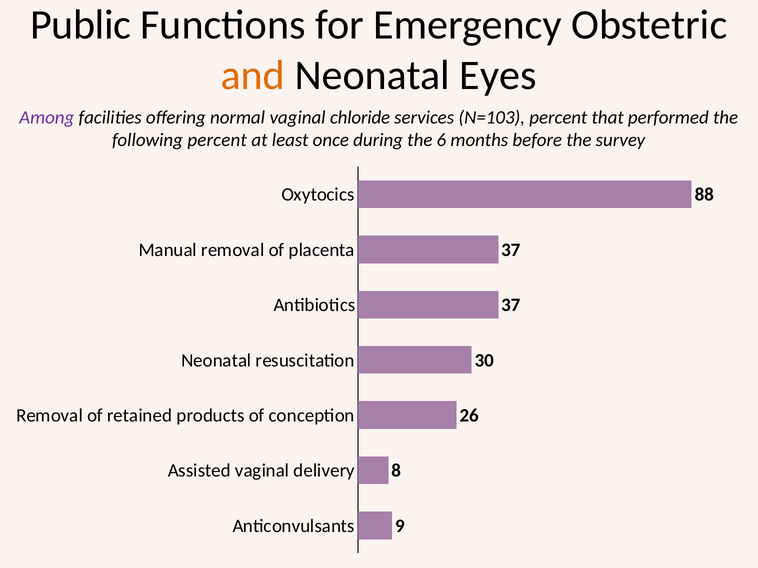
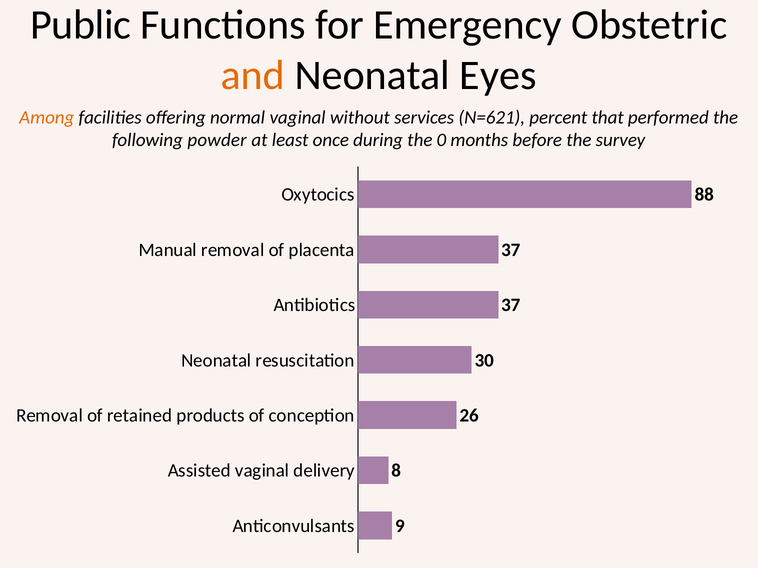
Among colour: purple -> orange
chloride: chloride -> without
N=103: N=103 -> N=621
following percent: percent -> powder
6: 6 -> 0
